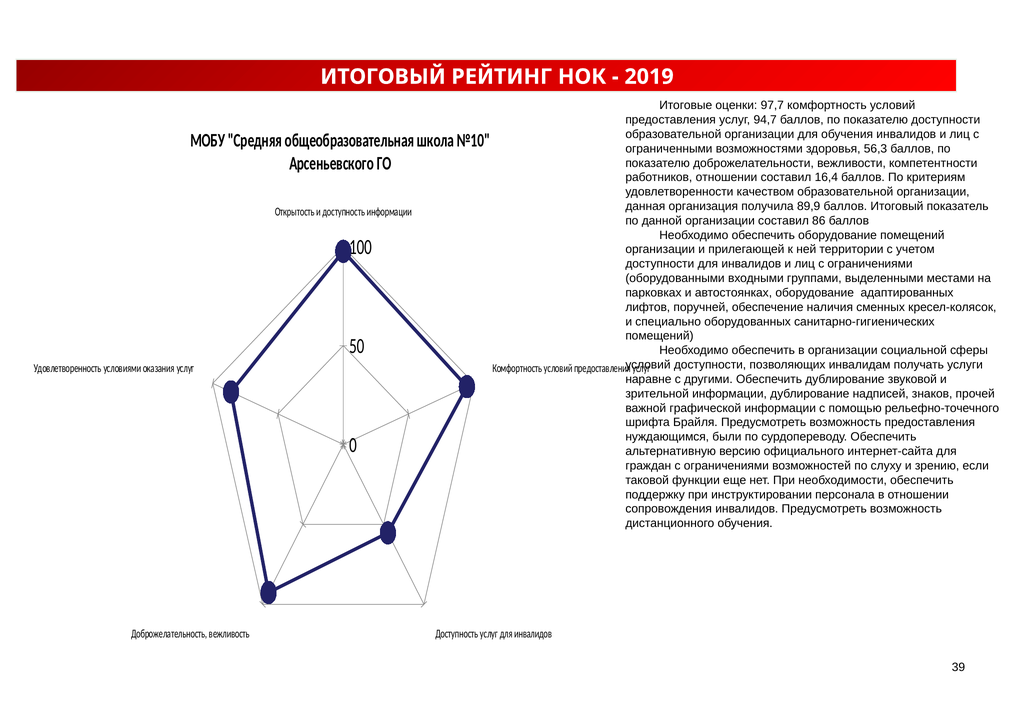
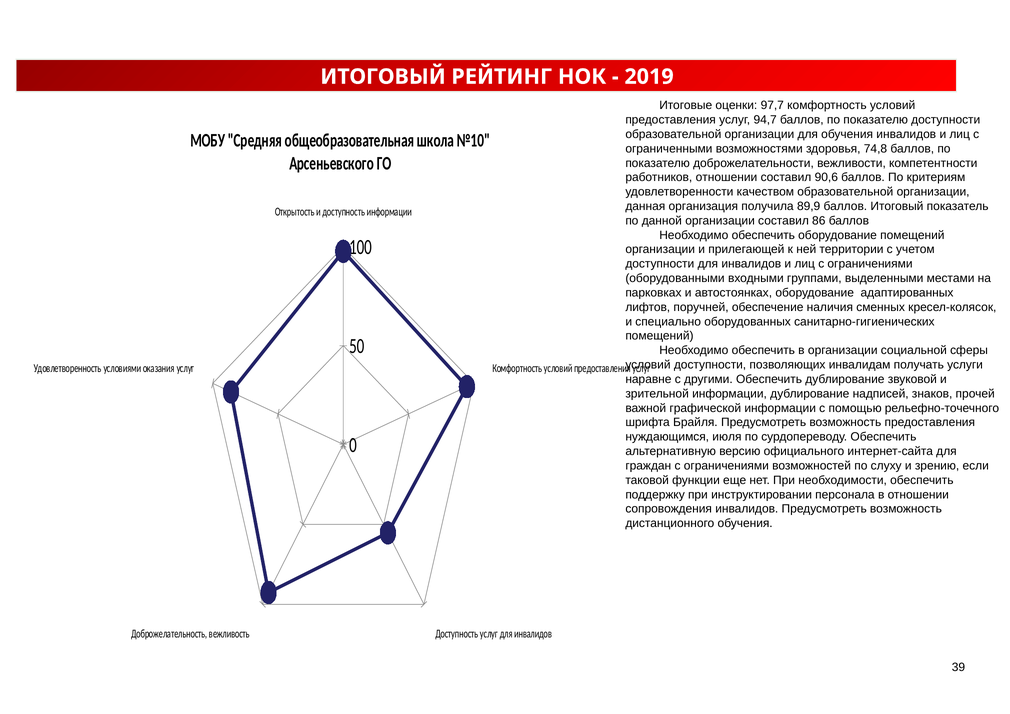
56,3: 56,3 -> 74,8
16,4: 16,4 -> 90,6
были: были -> июля
